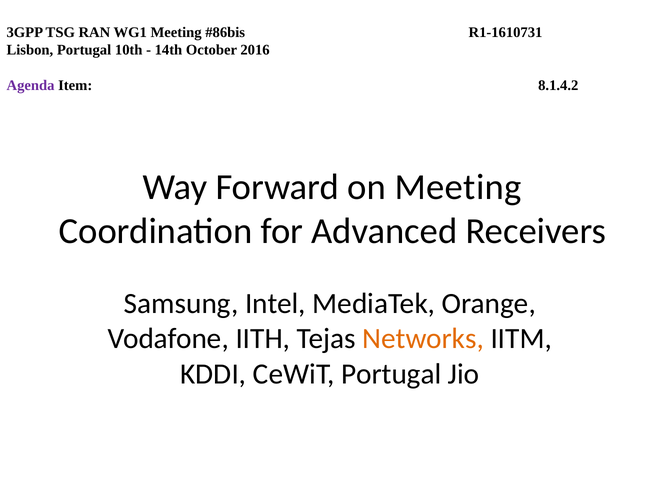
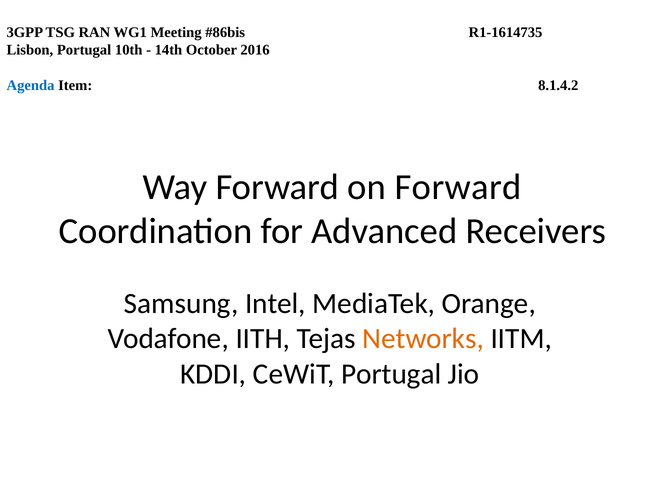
R1-1610731: R1-1610731 -> R1-1614735
Agenda colour: purple -> blue
on Meeting: Meeting -> Forward
